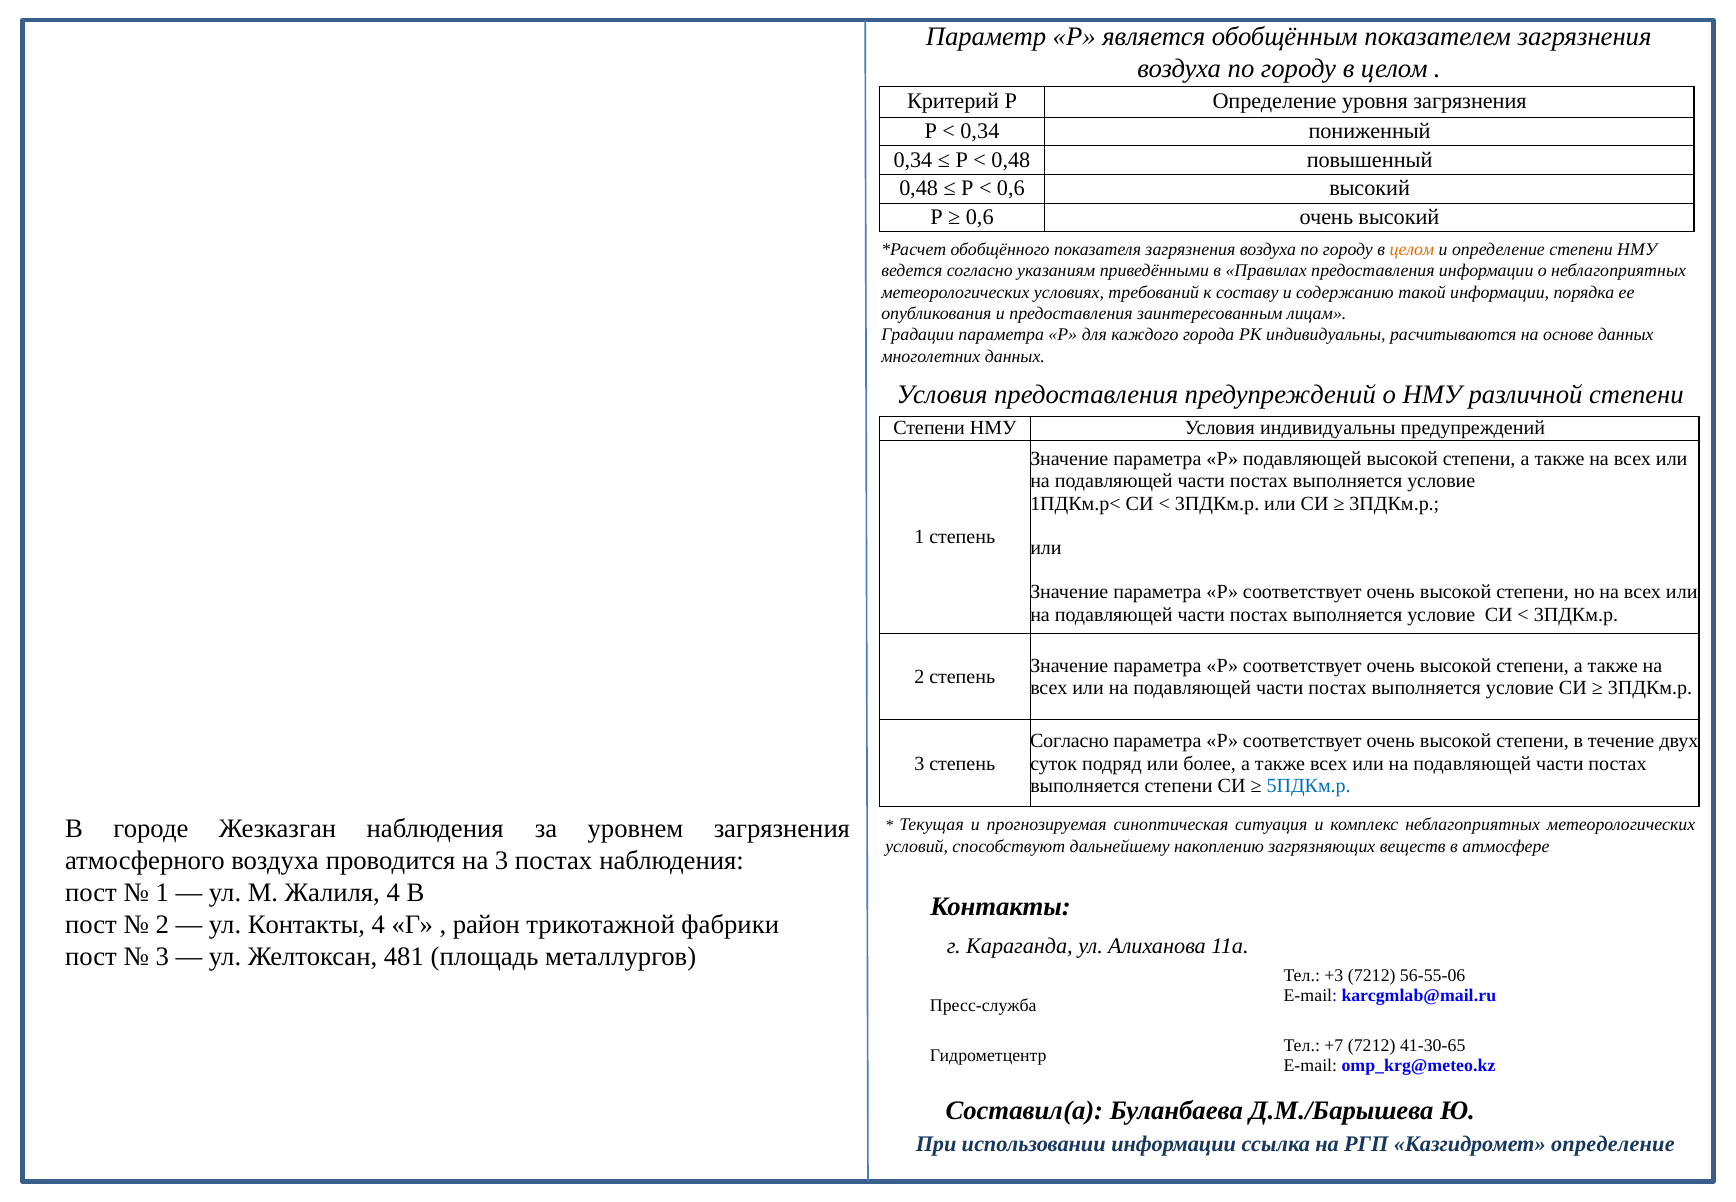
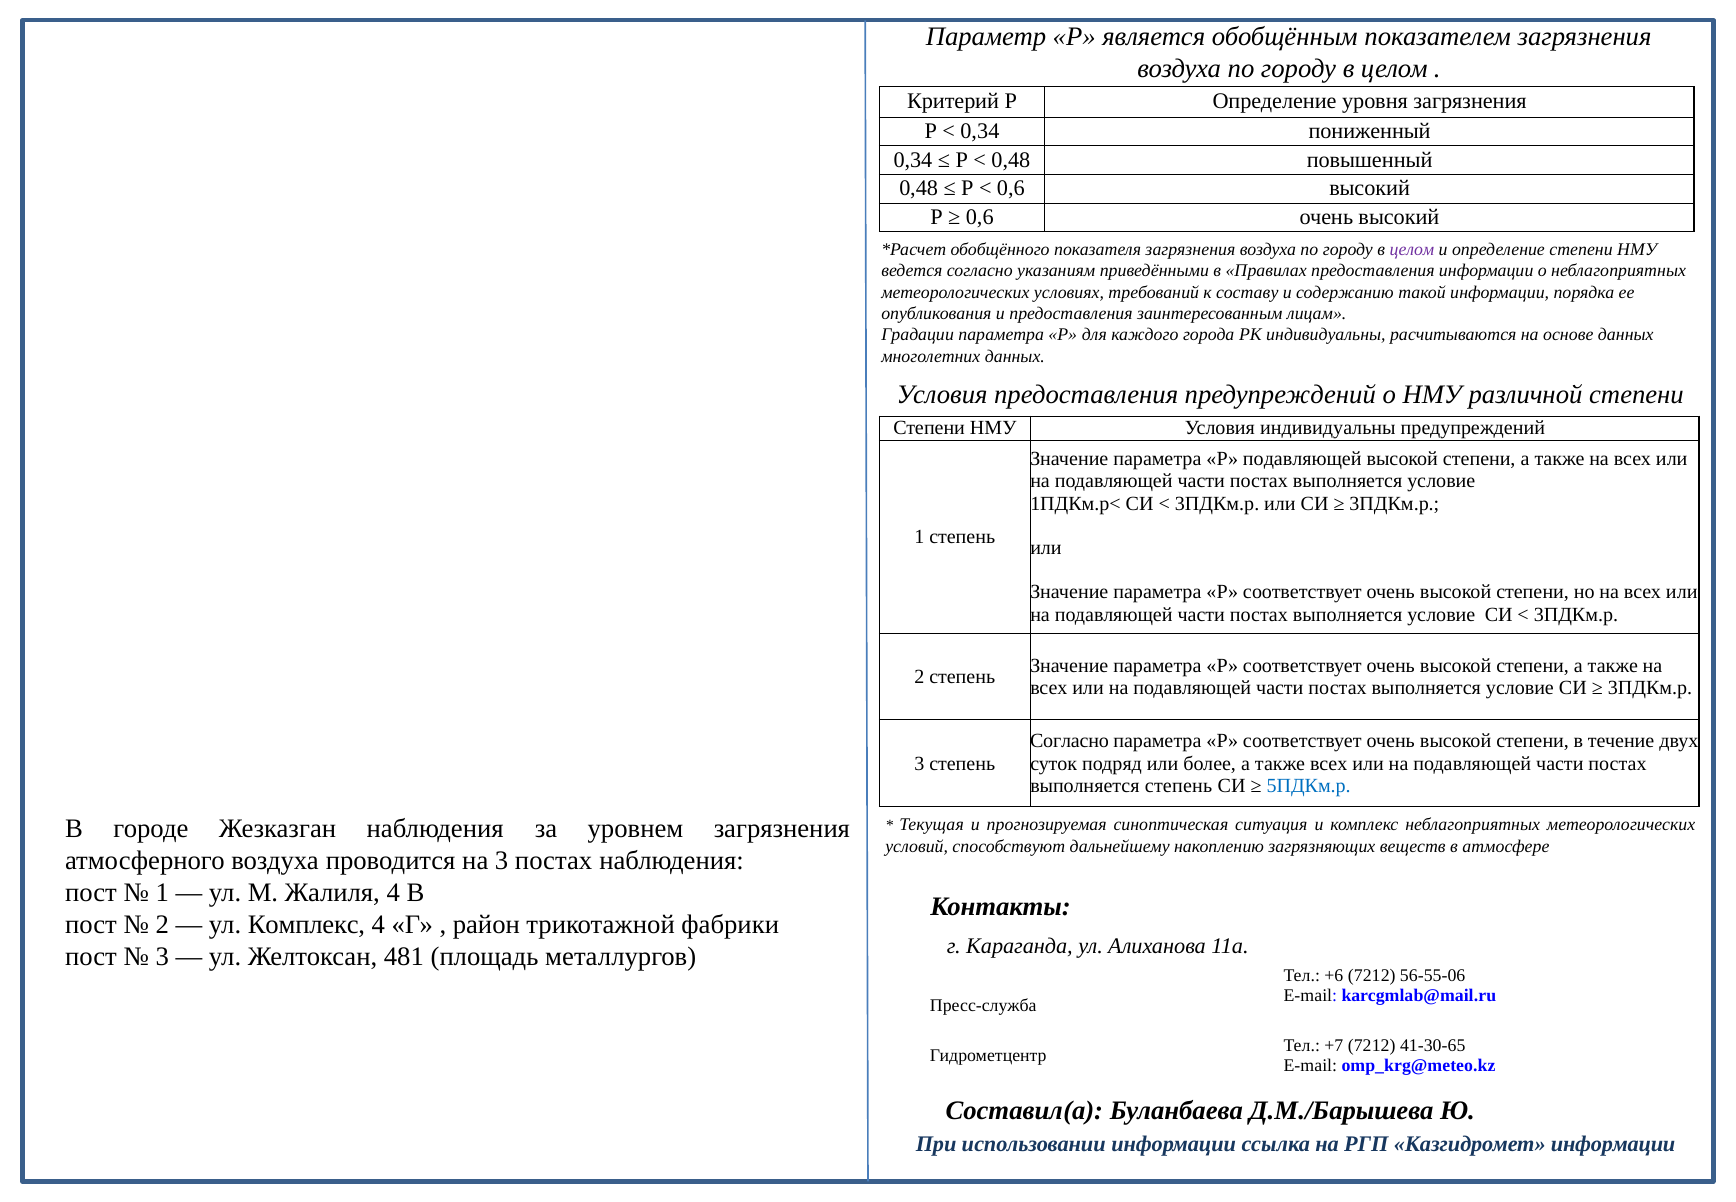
целом at (1412, 250) colour: orange -> purple
выполняется степени: степени -> степень
ул Контакты: Контакты -> Комплекс
+3: +3 -> +6
Казгидромет определение: определение -> информации
